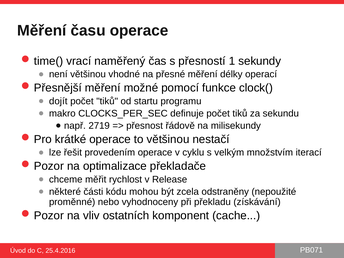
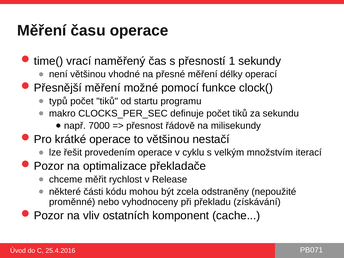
dojít: dojít -> typů
2719: 2719 -> 7000
